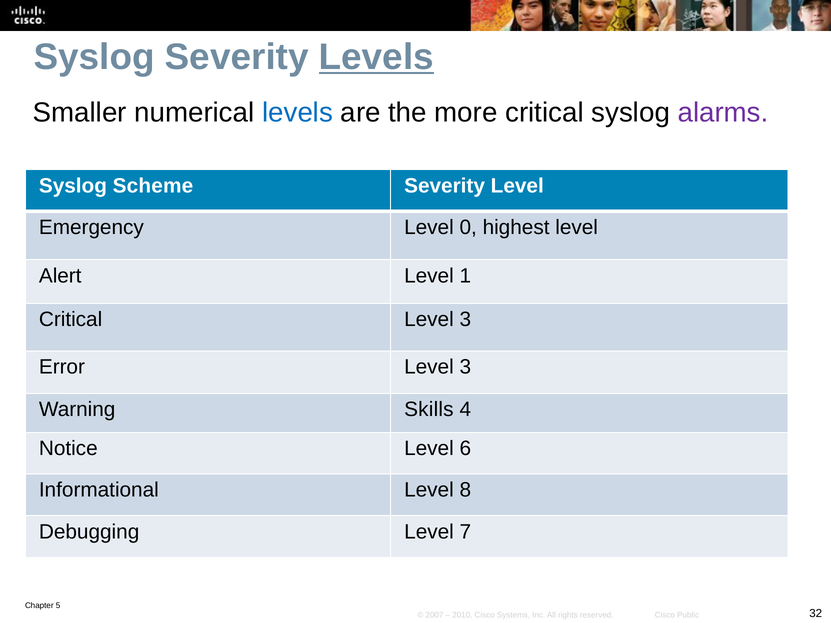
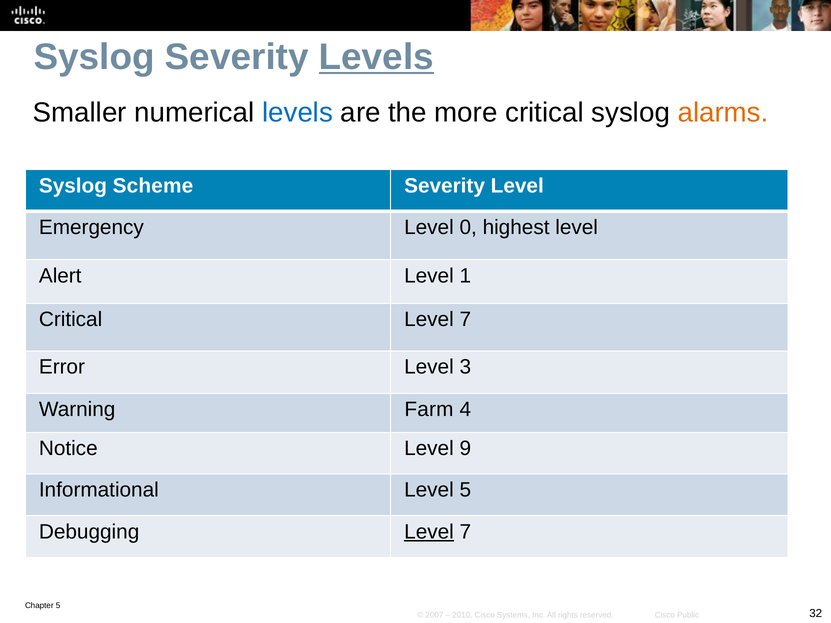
alarms colour: purple -> orange
Critical Level 3: 3 -> 7
Skills: Skills -> Farm
6: 6 -> 9
Level 8: 8 -> 5
Level at (429, 532) underline: none -> present
